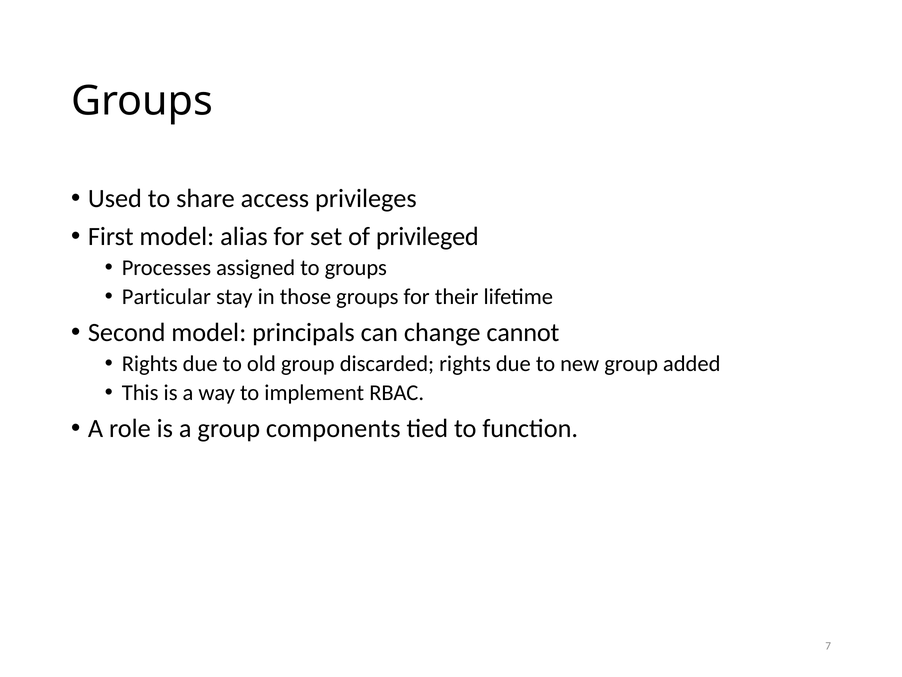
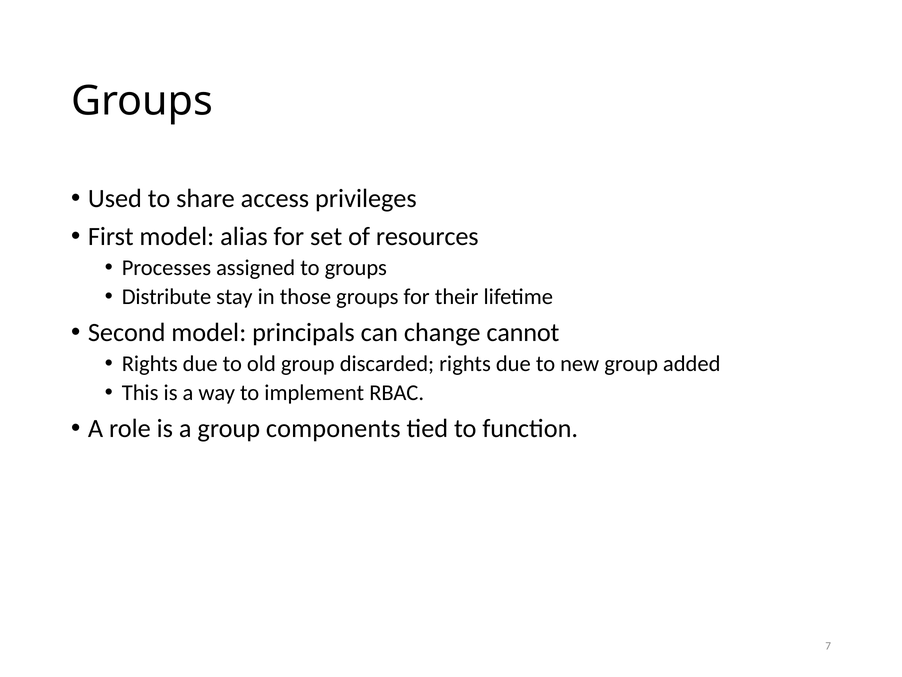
privileged: privileged -> resources
Particular: Particular -> Distribute
